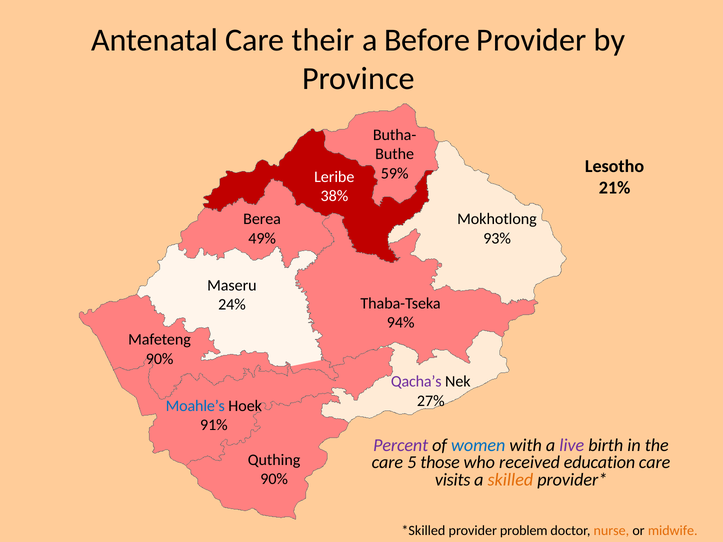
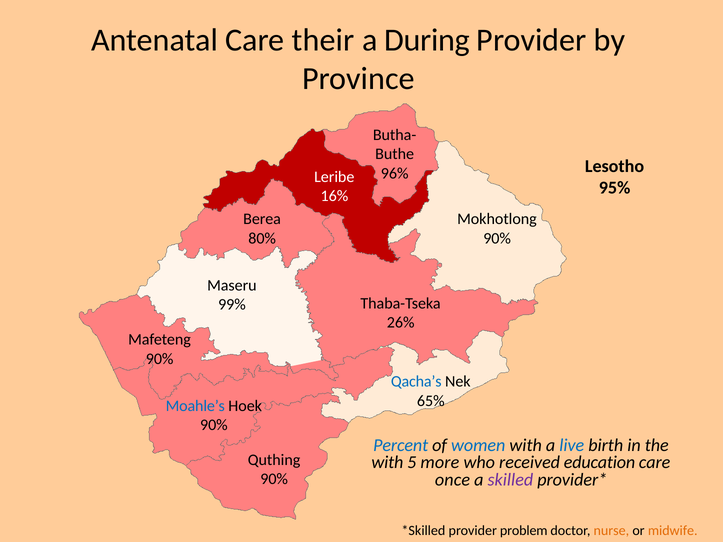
Before: Before -> During
59%: 59% -> 96%
21%: 21% -> 95%
38%: 38% -> 16%
49%: 49% -> 80%
93% at (497, 238): 93% -> 90%
24%: 24% -> 99%
94%: 94% -> 26%
Qacha’s colour: purple -> blue
27%: 27% -> 65%
91% at (214, 425): 91% -> 90%
Percent colour: purple -> blue
live colour: purple -> blue
care at (387, 463): care -> with
those: those -> more
visits: visits -> once
skilled colour: orange -> purple
